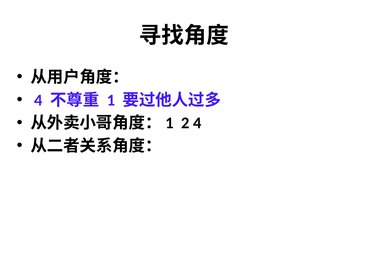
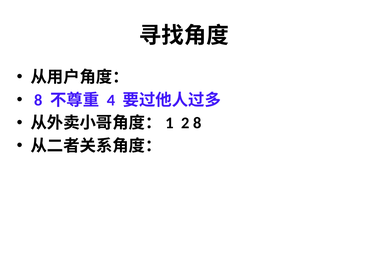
4 at (38, 100): 4 -> 8
1: 1 -> 4
2 4: 4 -> 8
